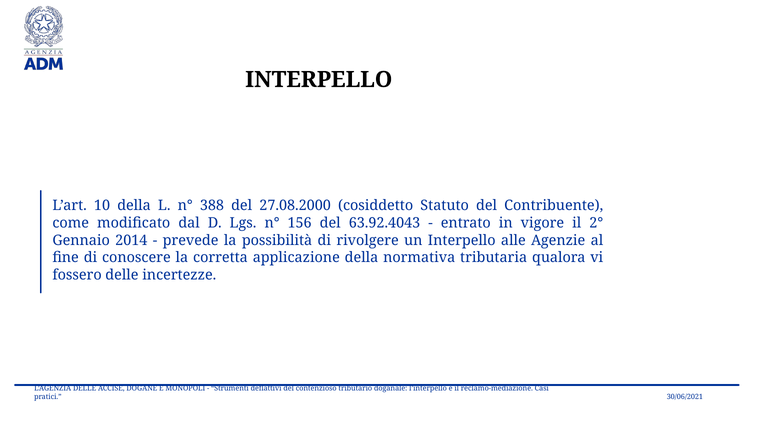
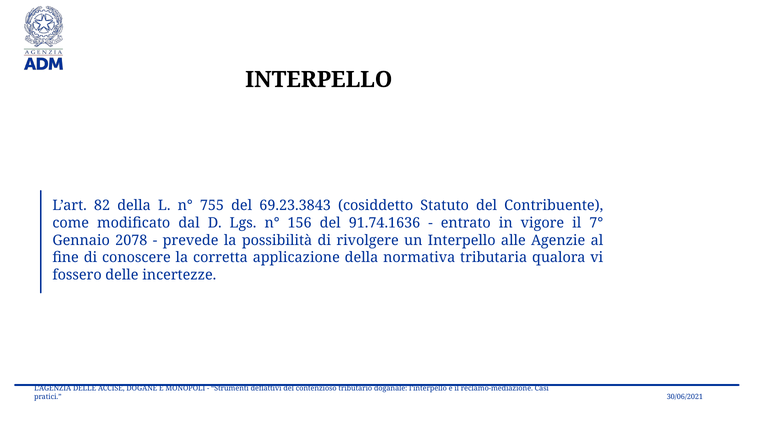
10: 10 -> 82
388: 388 -> 755
27.08.2000: 27.08.2000 -> 69.23.3843
63.92.4043: 63.92.4043 -> 91.74.1636
2°: 2° -> 7°
2014: 2014 -> 2078
